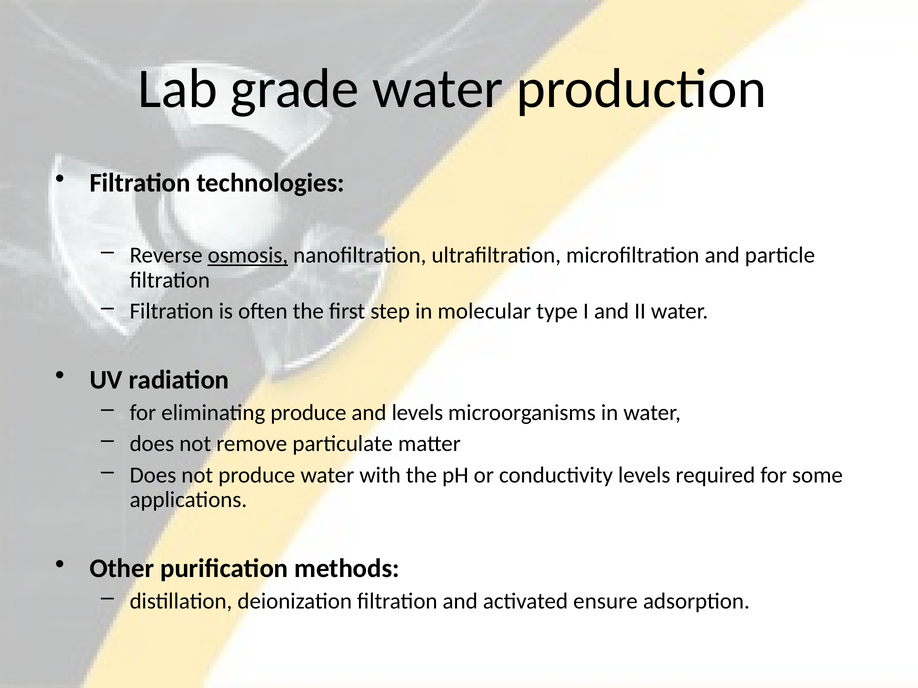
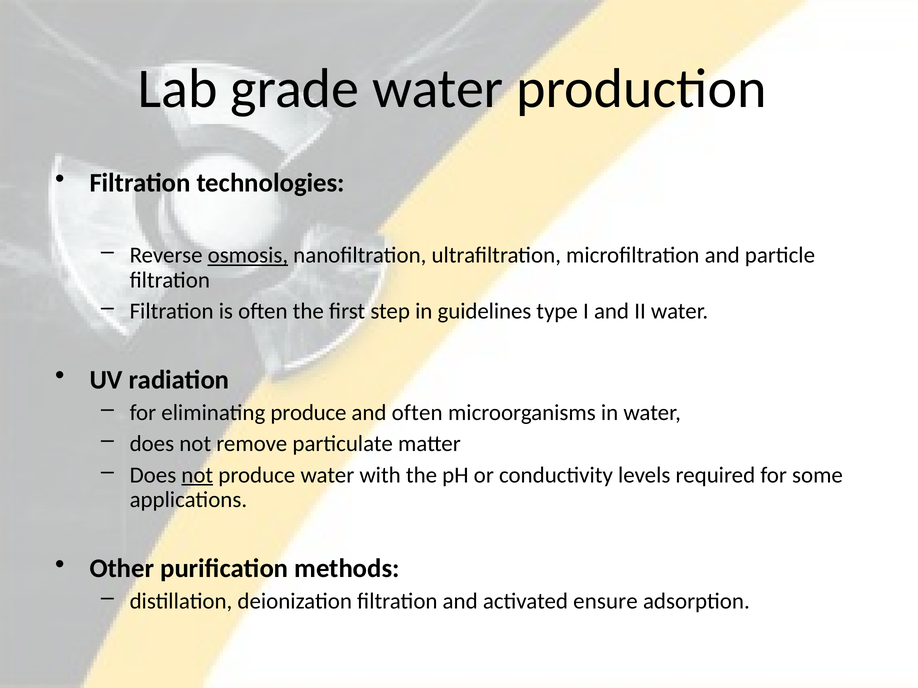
molecular: molecular -> guidelines
and levels: levels -> often
not at (197, 475) underline: none -> present
